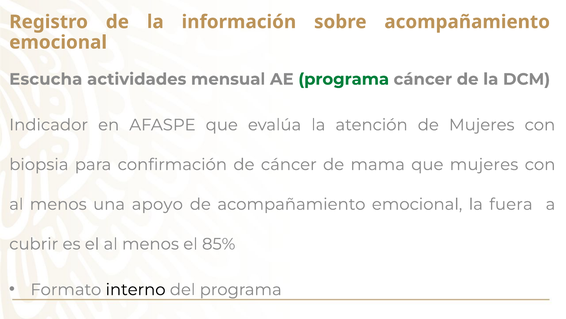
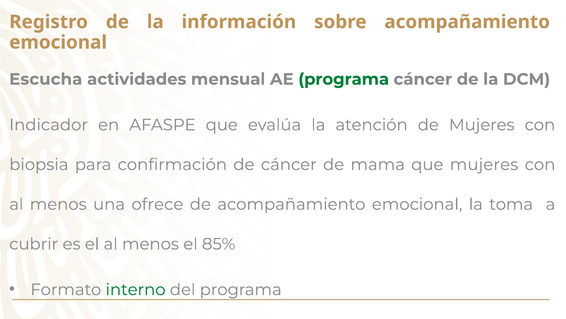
apoyo: apoyo -> ofrece
fuera: fuera -> toma
interno colour: black -> green
